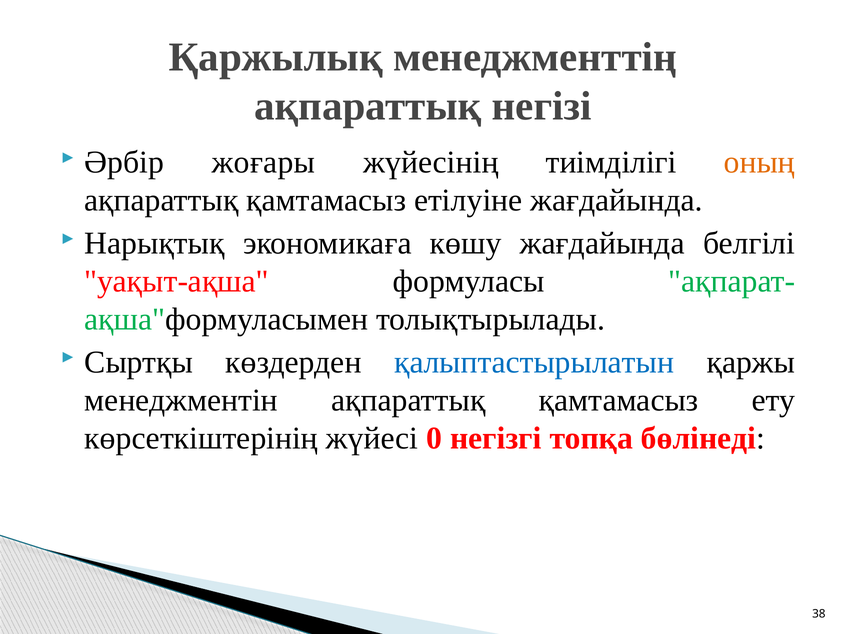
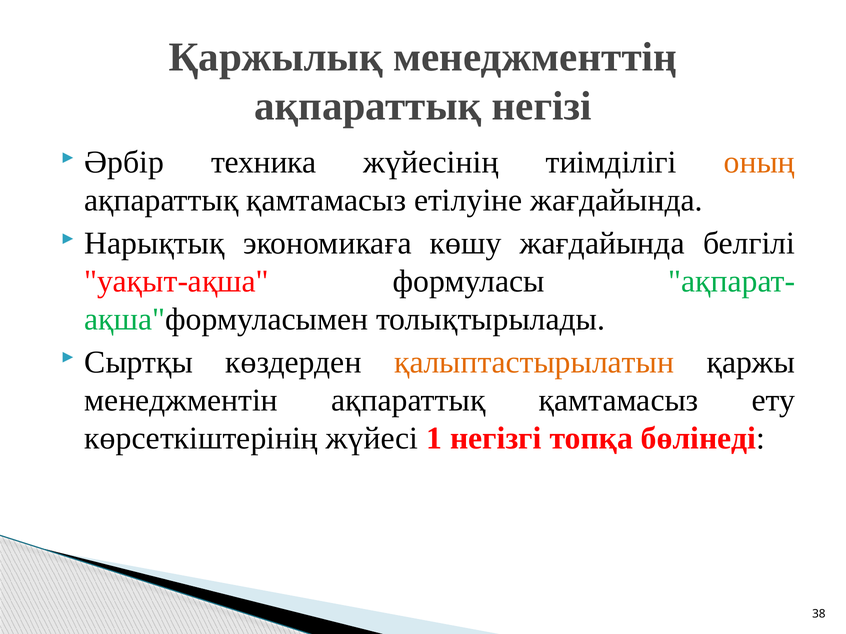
жоғары: жоғары -> техника
қалыптастырылатын colour: blue -> orange
0: 0 -> 1
